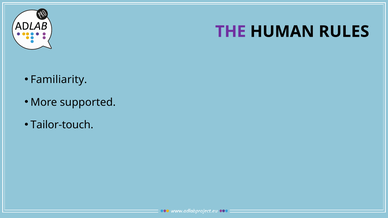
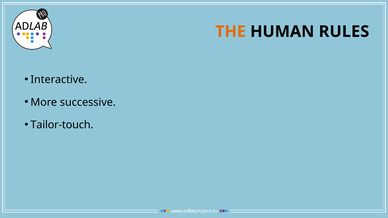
THE colour: purple -> orange
Familiarity: Familiarity -> Interactive
supported: supported -> successive
